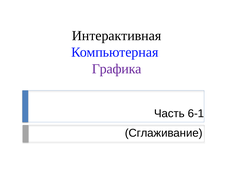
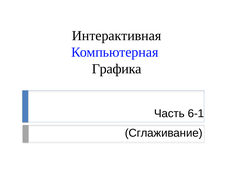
Графика colour: purple -> black
